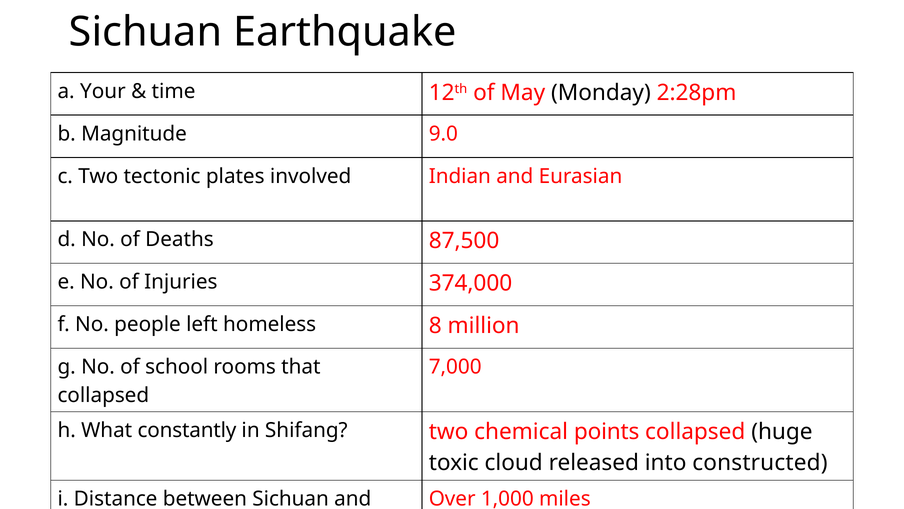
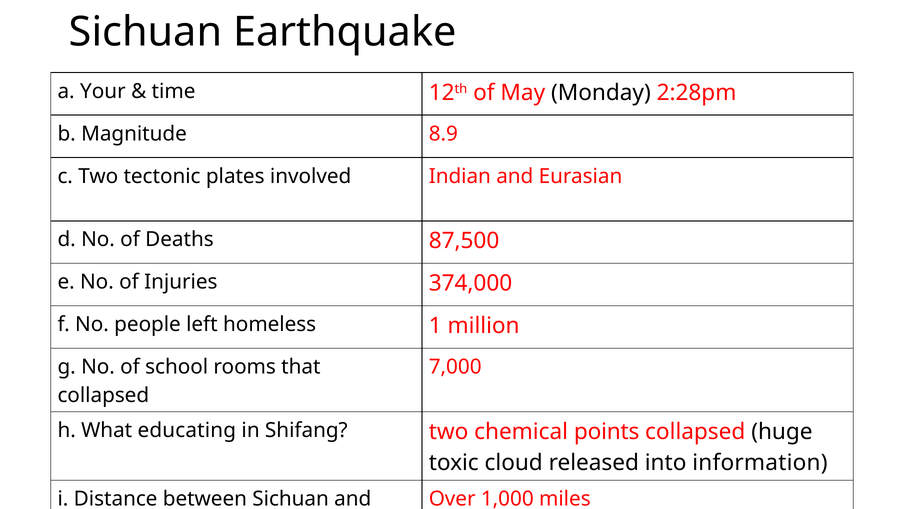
9.0: 9.0 -> 8.9
8: 8 -> 1
constantly: constantly -> educating
constructed: constructed -> information
